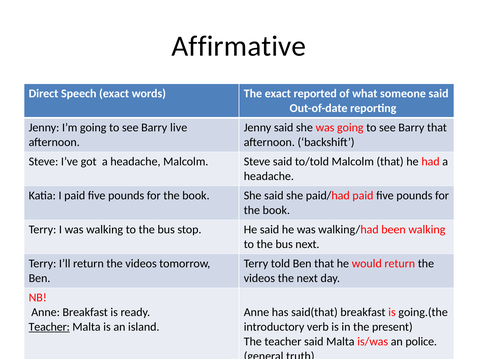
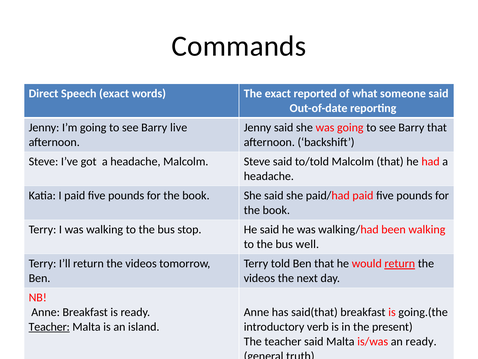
Affirmative: Affirmative -> Commands
bus next: next -> well
return at (400, 263) underline: none -> present
an police: police -> ready
